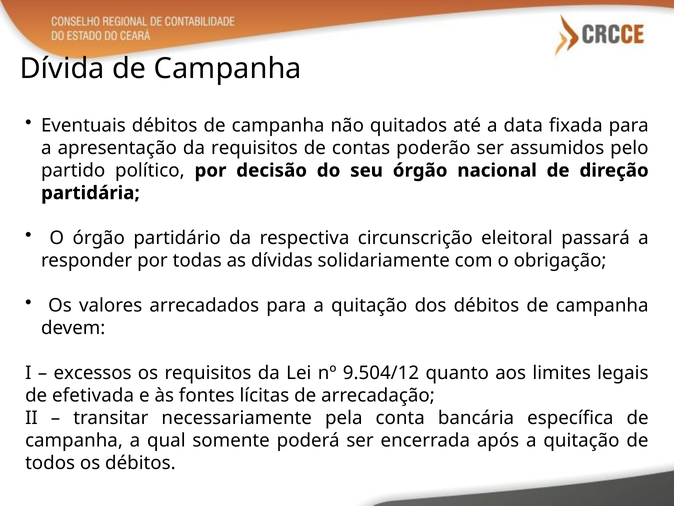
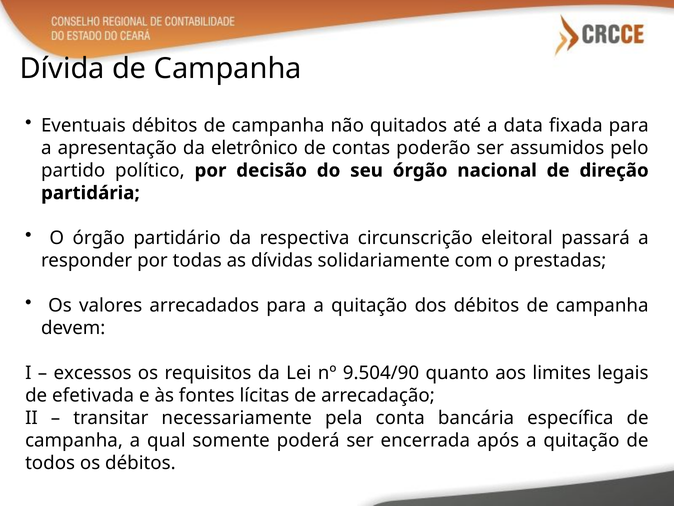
da requisitos: requisitos -> eletrônico
obrigação: obrigação -> prestadas
9.504/12: 9.504/12 -> 9.504/90
